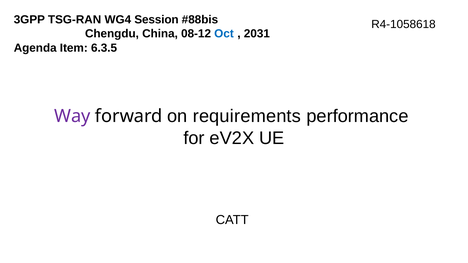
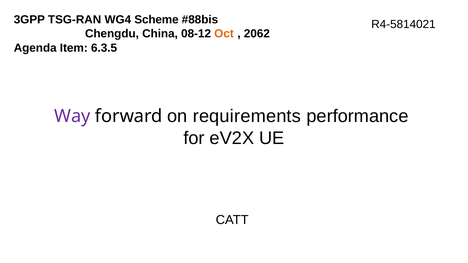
Session: Session -> Scheme
R4-1058618: R4-1058618 -> R4-5814021
Oct colour: blue -> orange
2031: 2031 -> 2062
